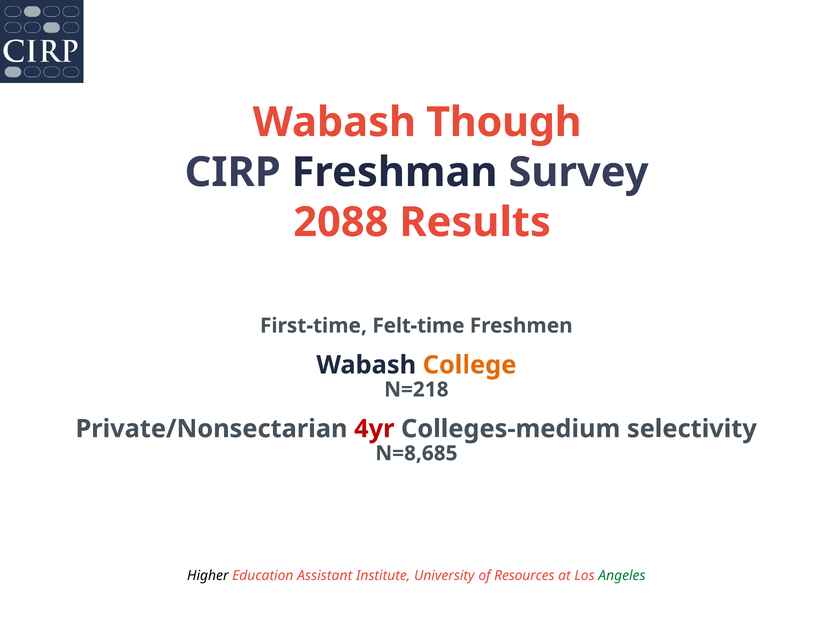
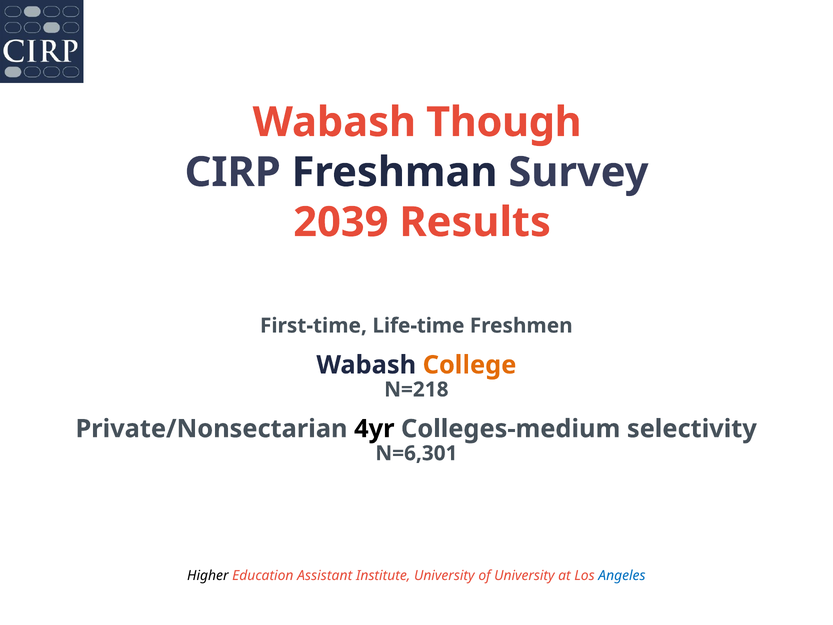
2088: 2088 -> 2039
Felt-time: Felt-time -> Life-time
4yr colour: red -> black
N=8,685: N=8,685 -> N=6,301
of Resources: Resources -> University
Angeles colour: green -> blue
